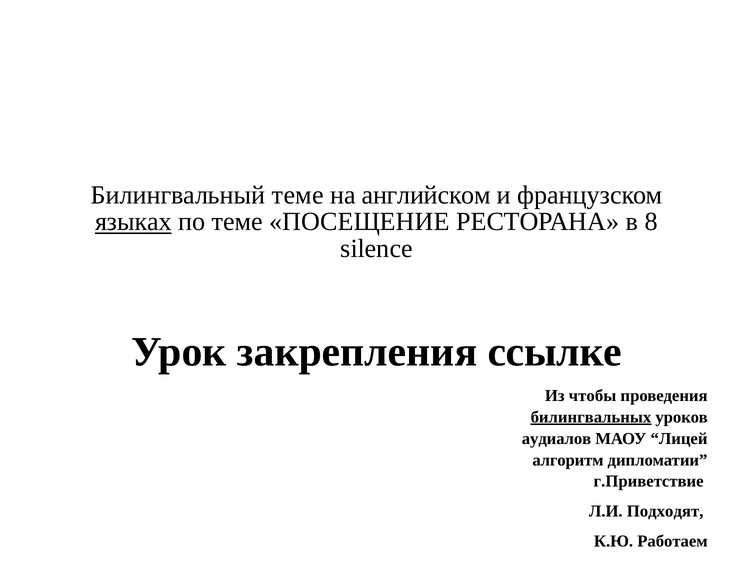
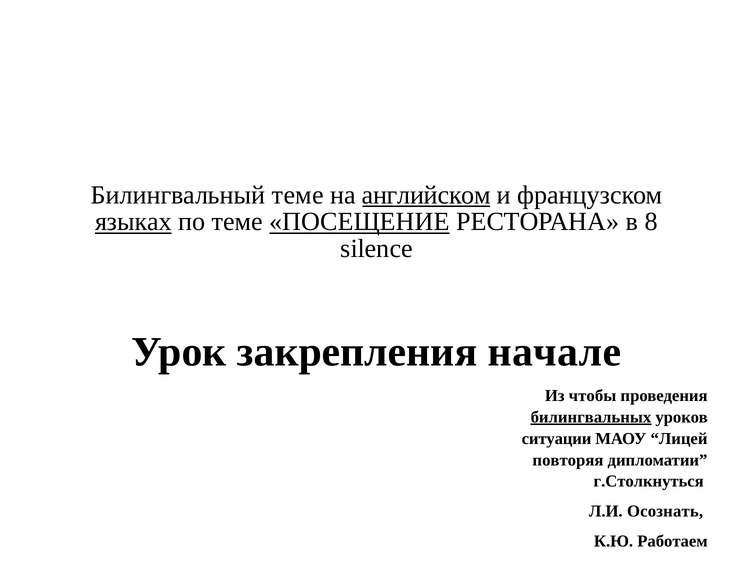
английском underline: none -> present
ПОСЕЩЕНИЕ underline: none -> present
ссылке: ссылке -> начале
аудиалов: аудиалов -> ситуации
алгоритм: алгоритм -> повторяя
г.Приветствие: г.Приветствие -> г.Столкнуться
Подходят: Подходят -> Осознать
